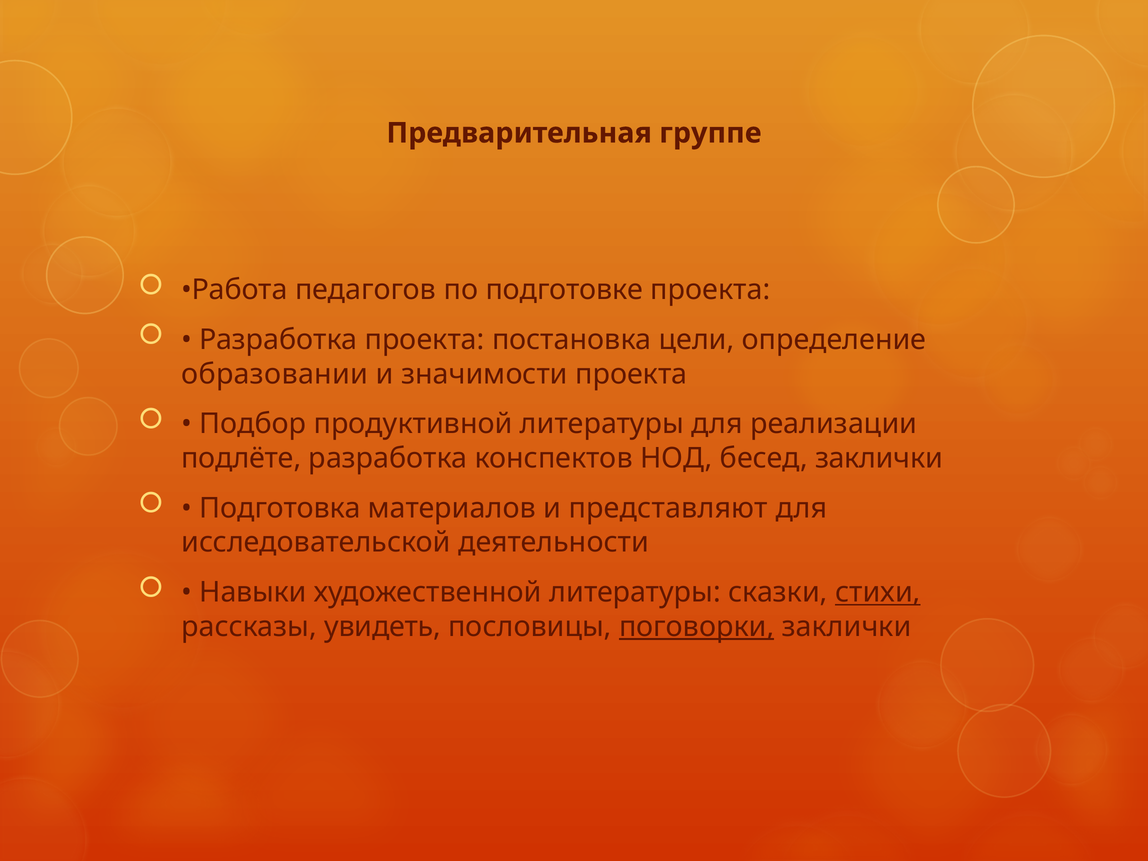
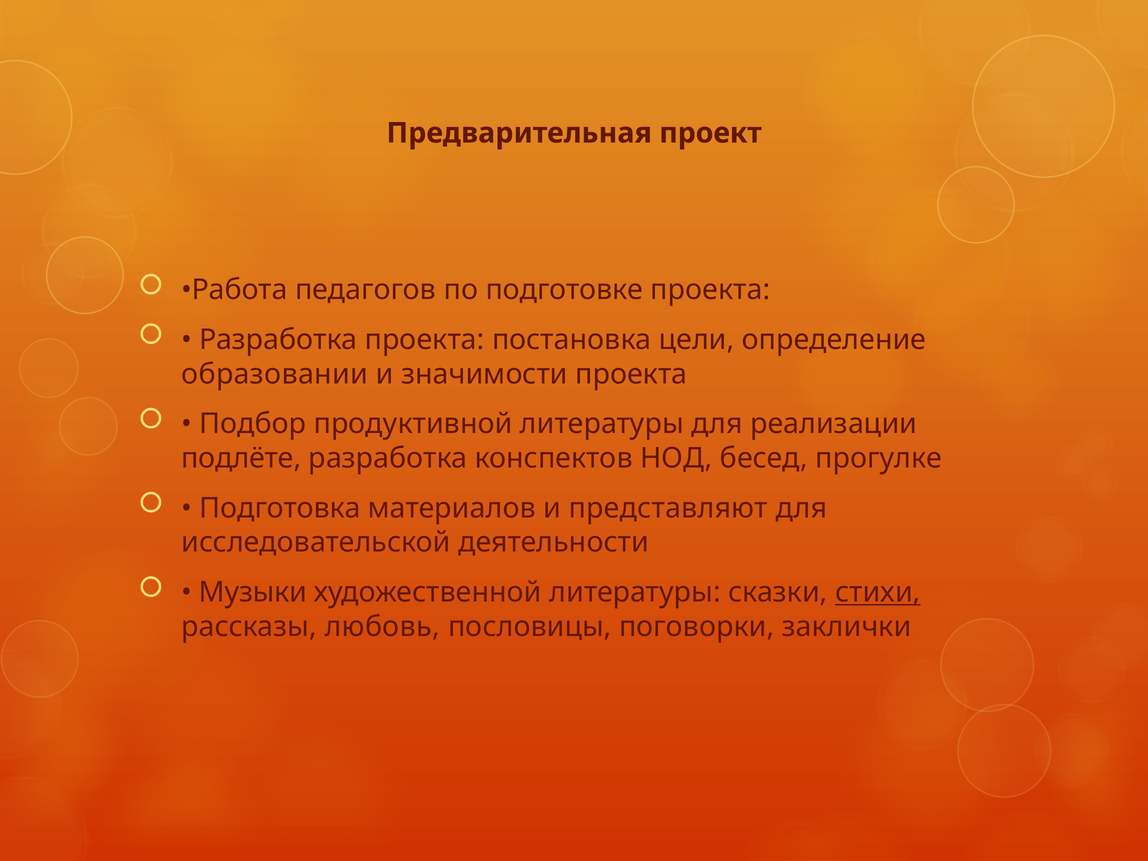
группе: группе -> проект
бесед заклички: заклички -> прогулке
Навыки: Навыки -> Музыки
увидеть: увидеть -> любовь
поговорки underline: present -> none
